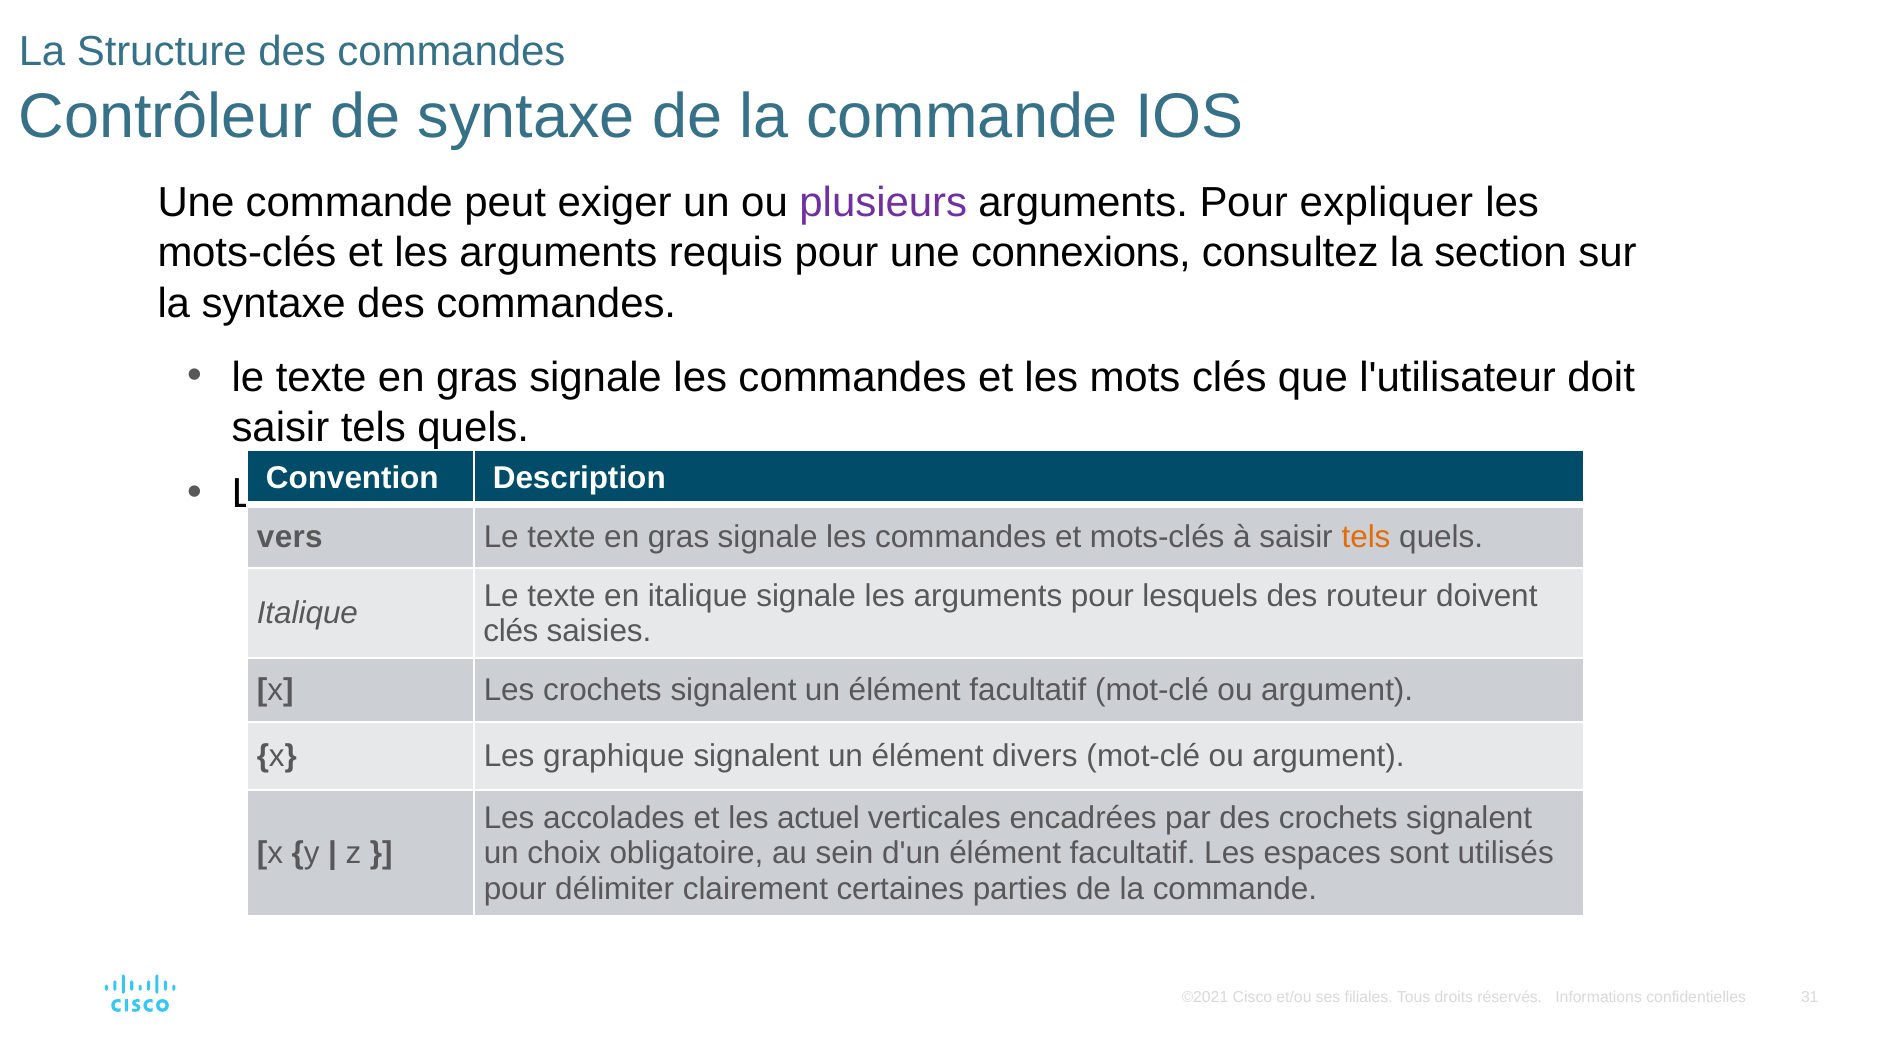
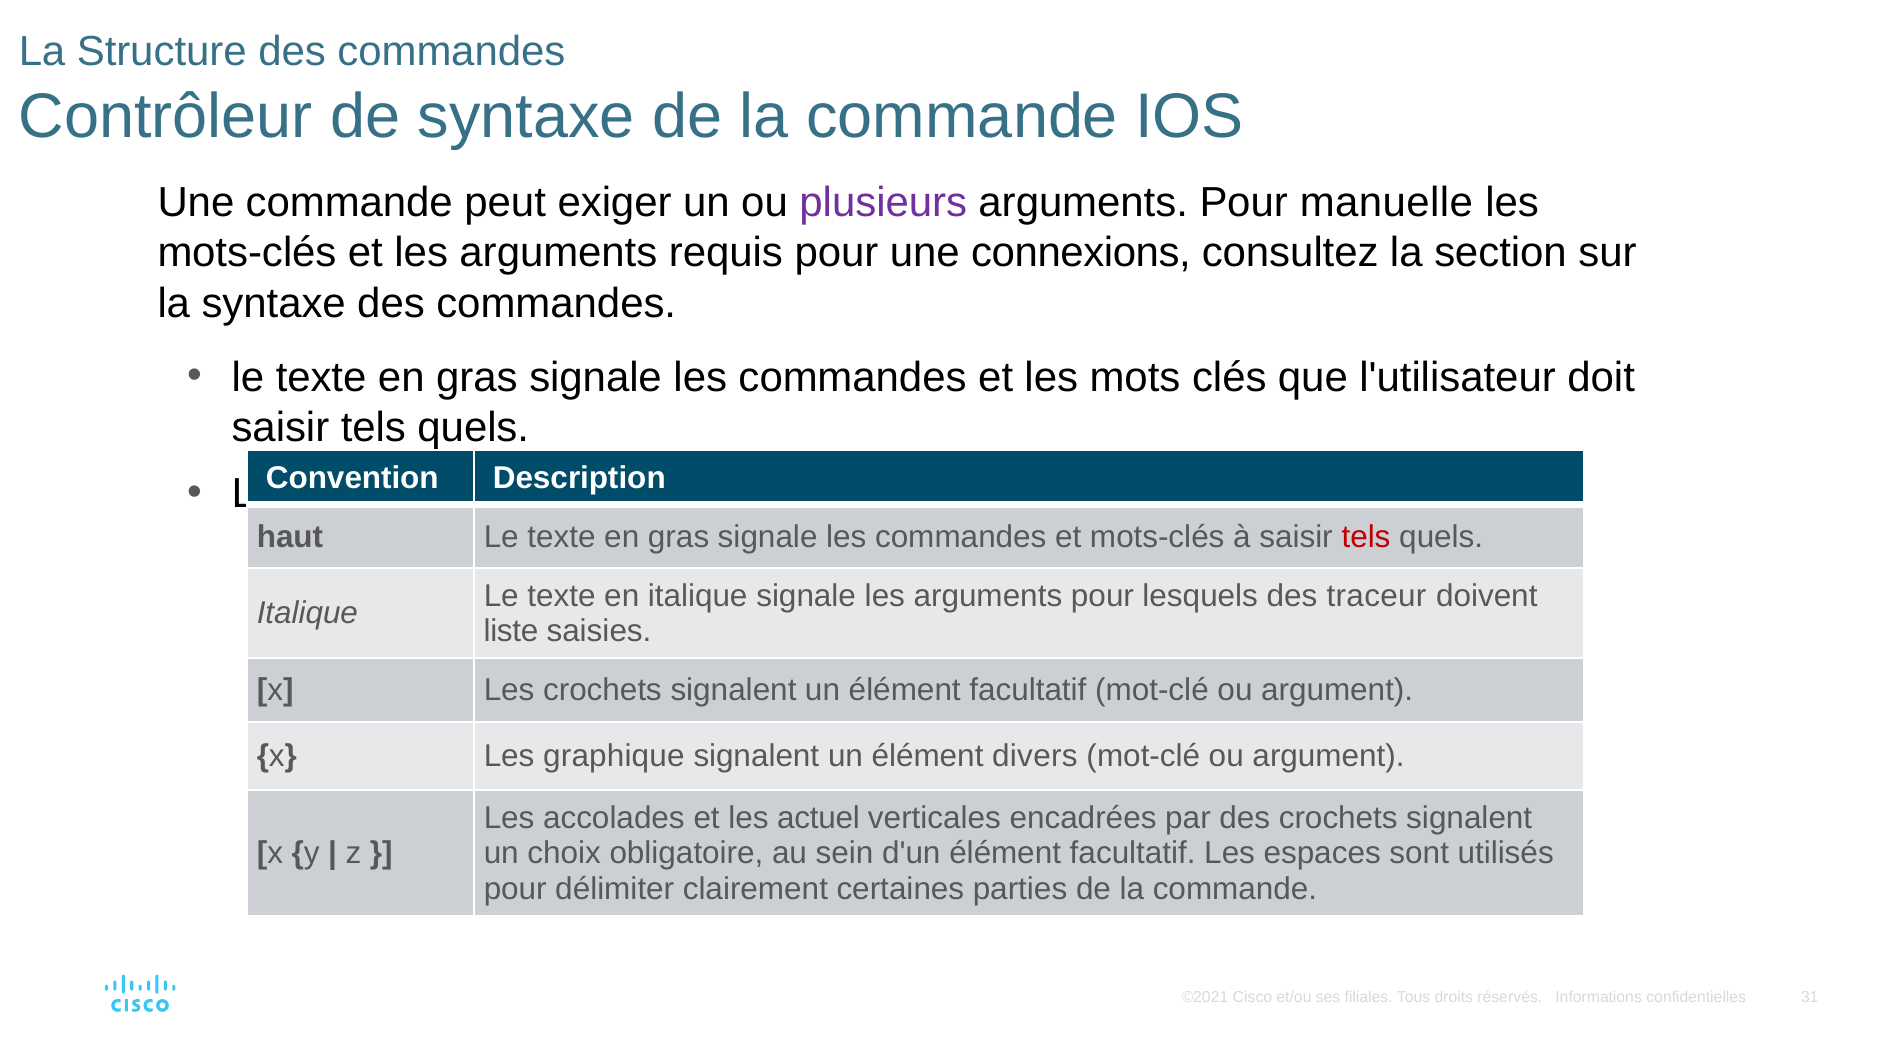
expliquer: expliquer -> manuelle
vers: vers -> haut
tels at (1366, 537) colour: orange -> red
routeur: routeur -> traceur
clés at (511, 631): clés -> liste
